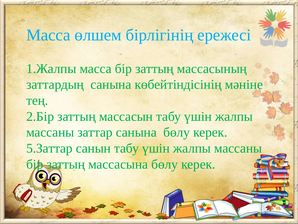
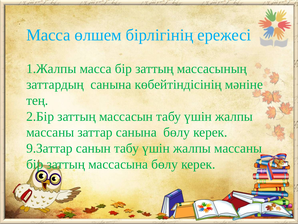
5.Заттар: 5.Заттар -> 9.Заттар
